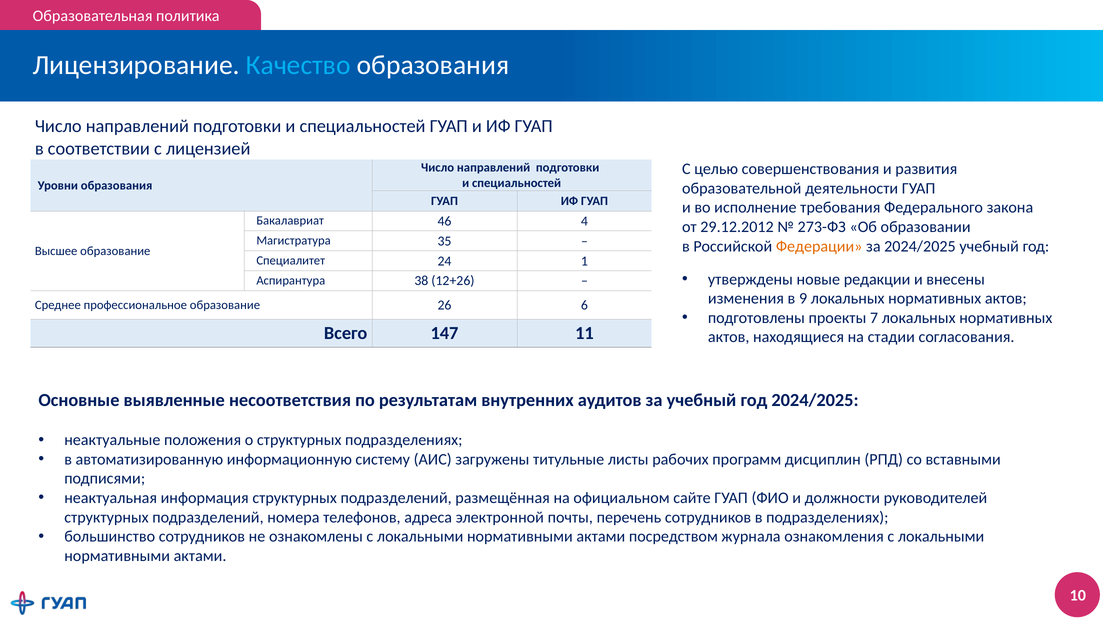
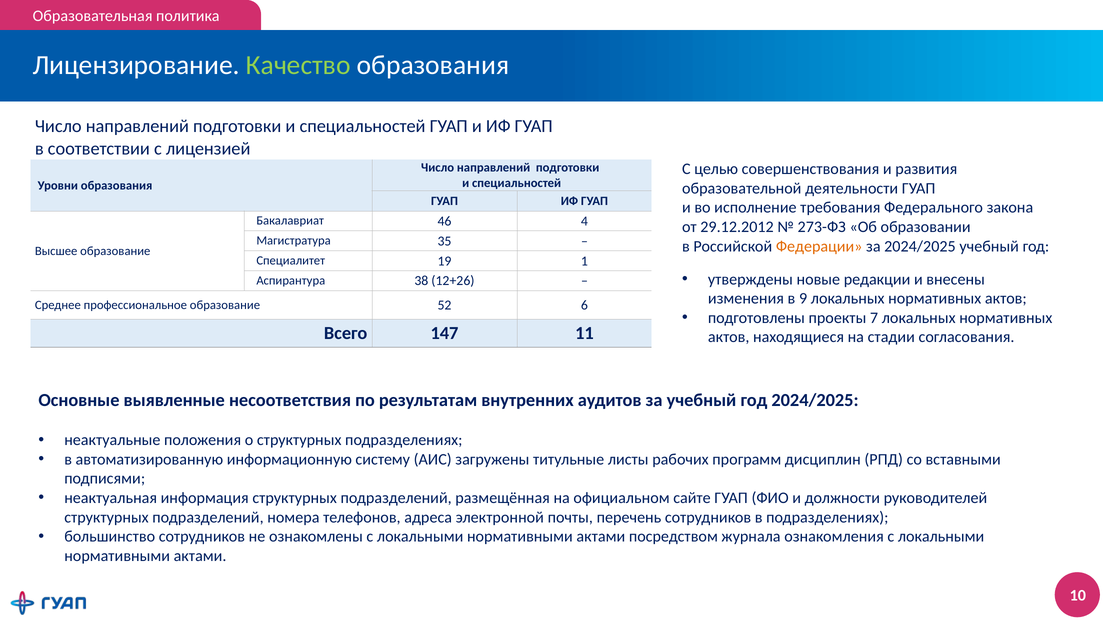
Качество colour: light blue -> light green
24: 24 -> 19
26: 26 -> 52
